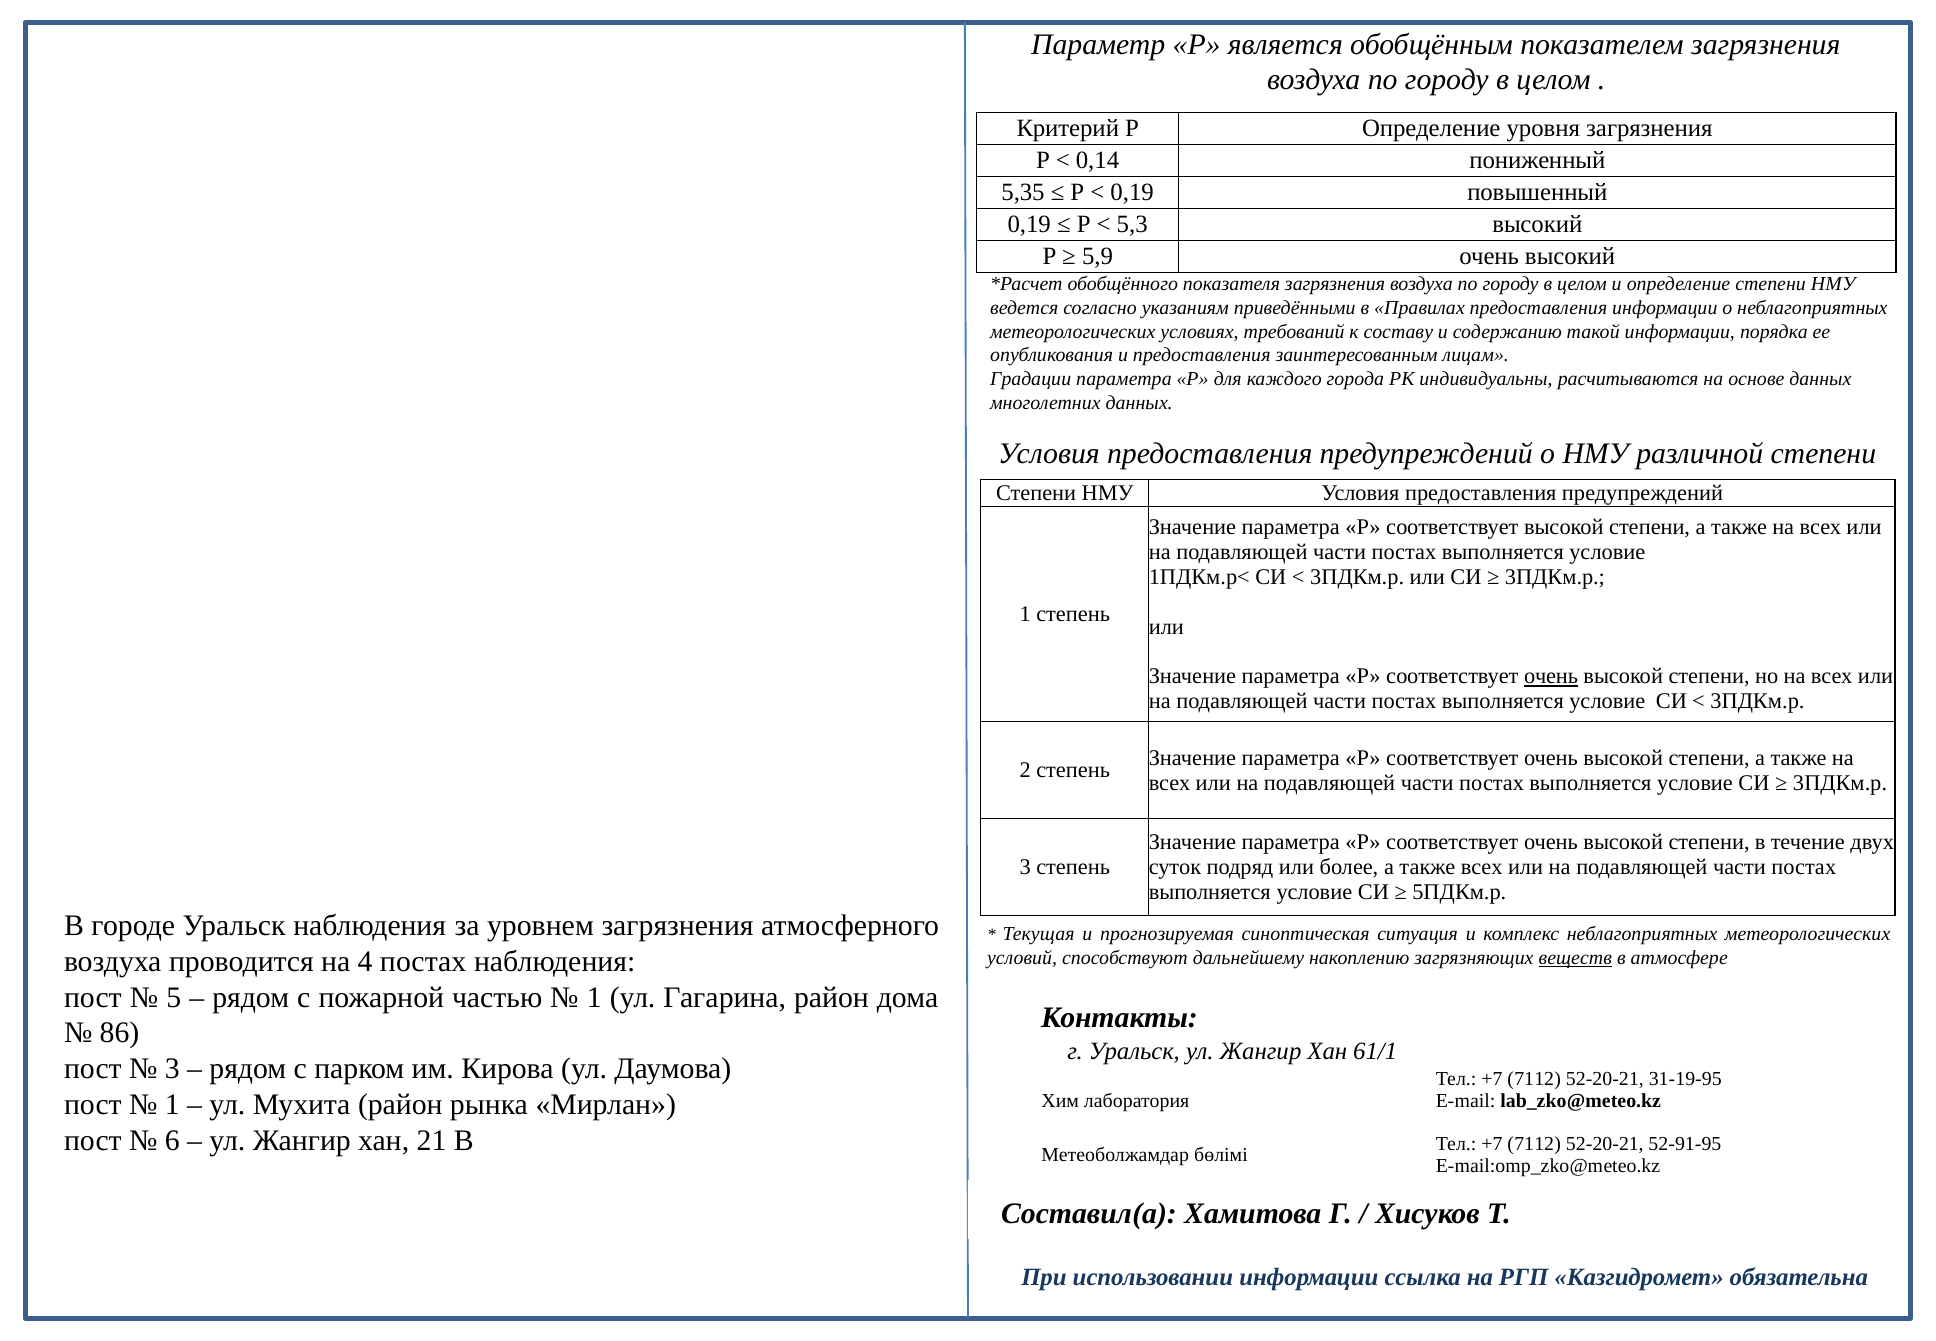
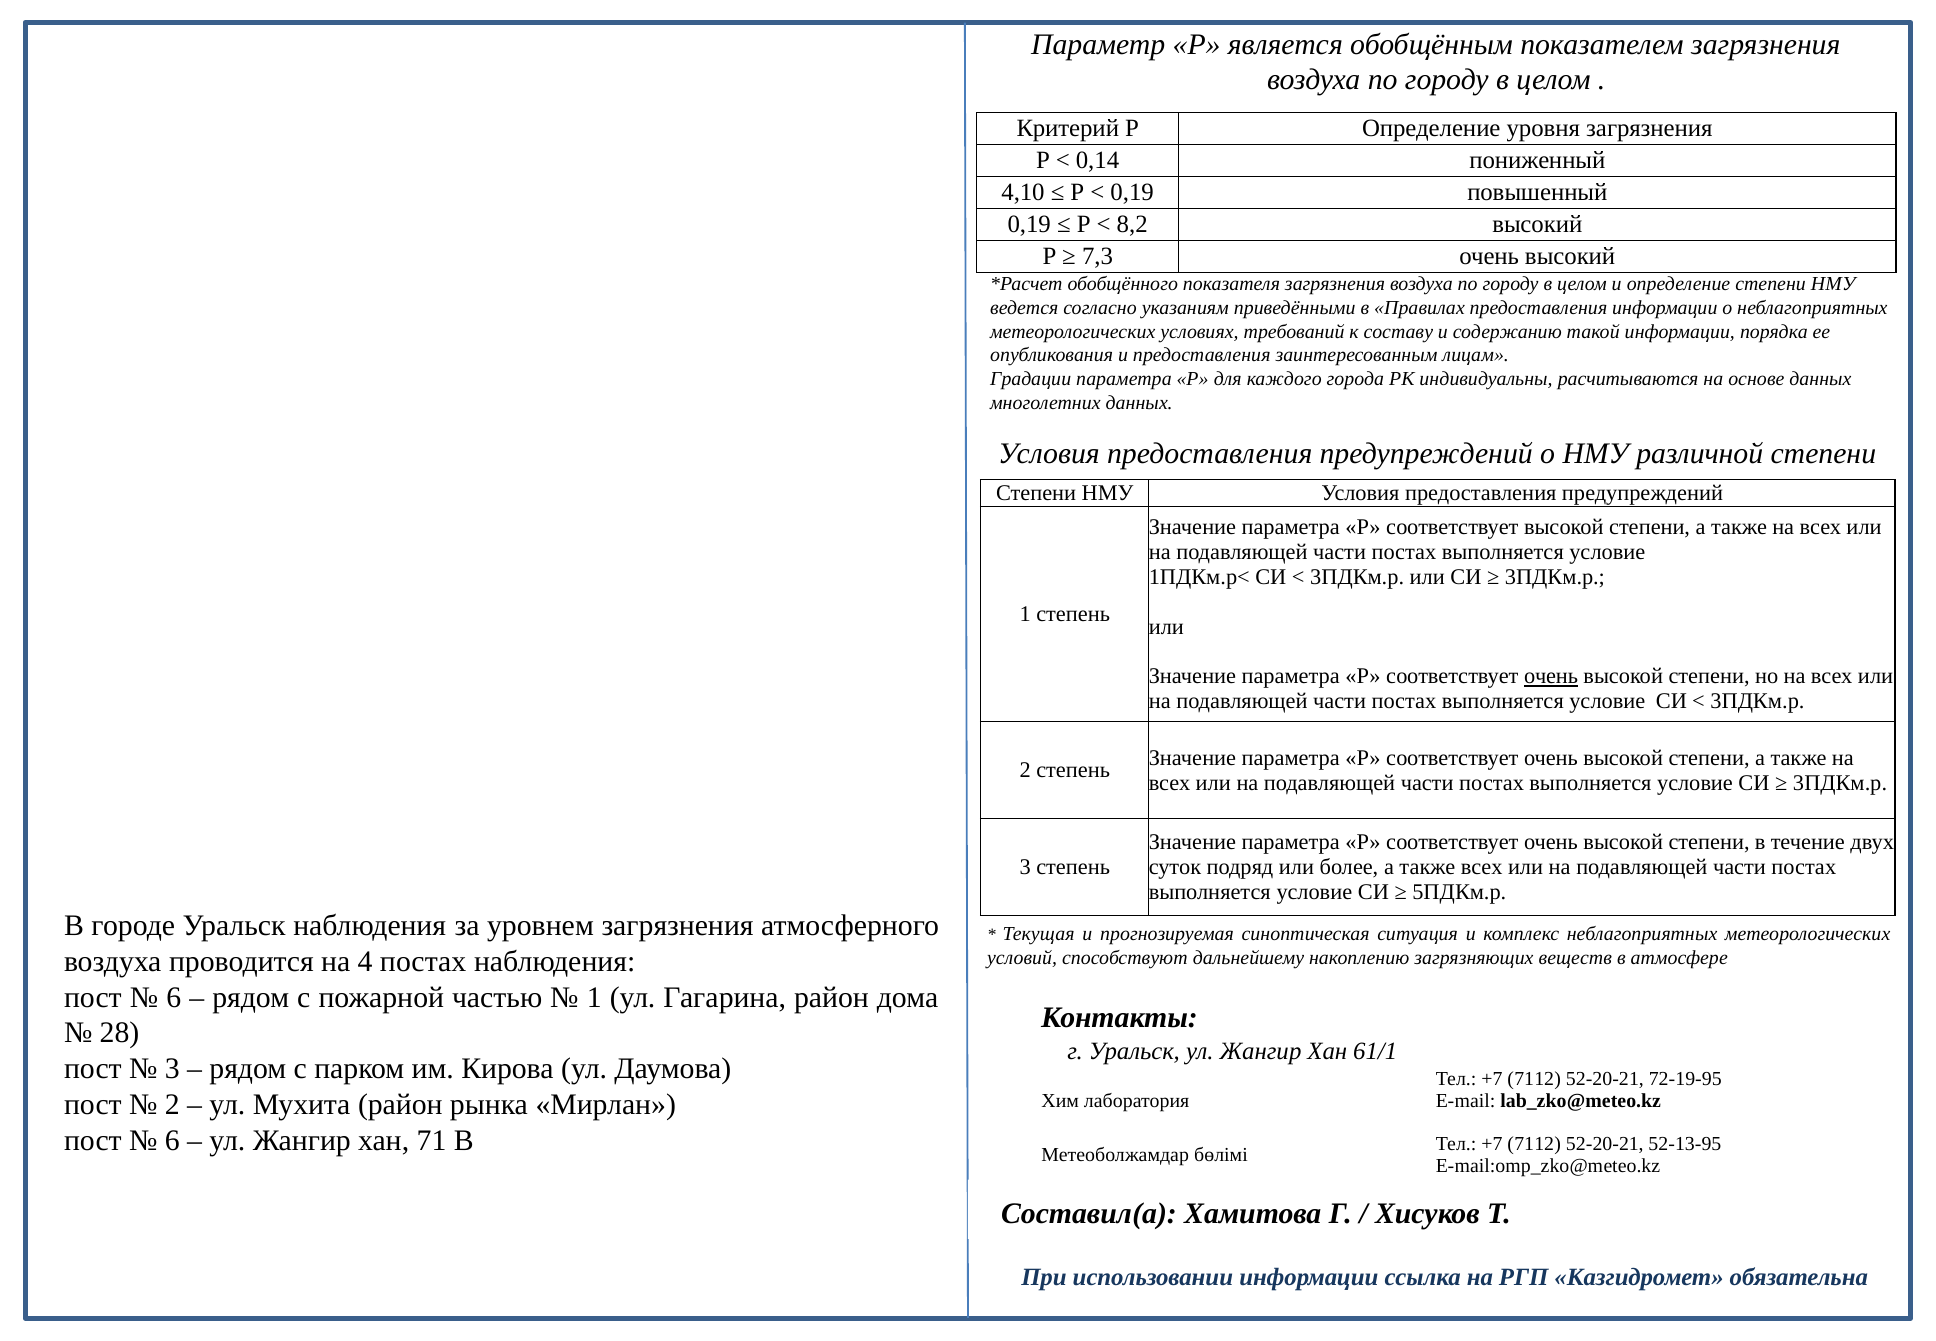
5,35: 5,35 -> 4,10
5,3: 5,3 -> 8,2
5,9: 5,9 -> 7,3
веществ underline: present -> none
5 at (174, 997): 5 -> 6
86: 86 -> 28
31-19-95: 31-19-95 -> 72-19-95
1 at (172, 1104): 1 -> 2
21: 21 -> 71
52-91-95: 52-91-95 -> 52-13-95
